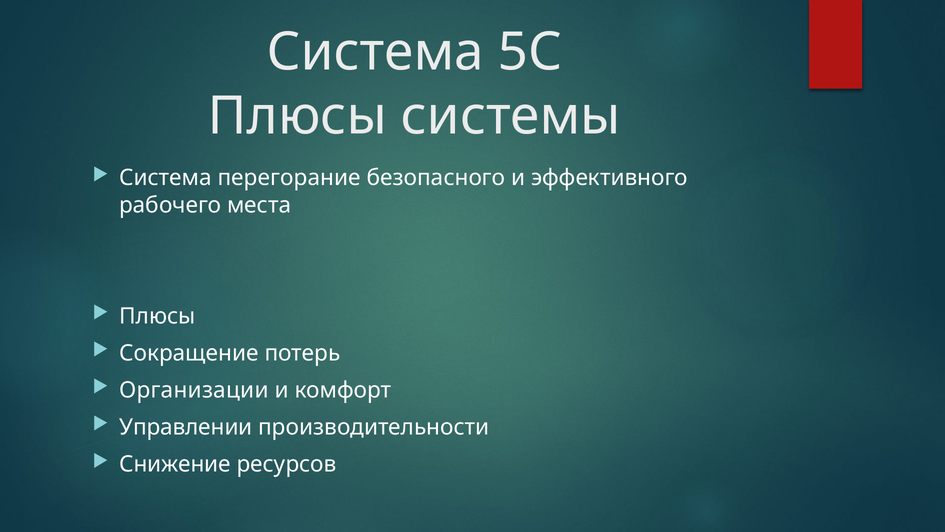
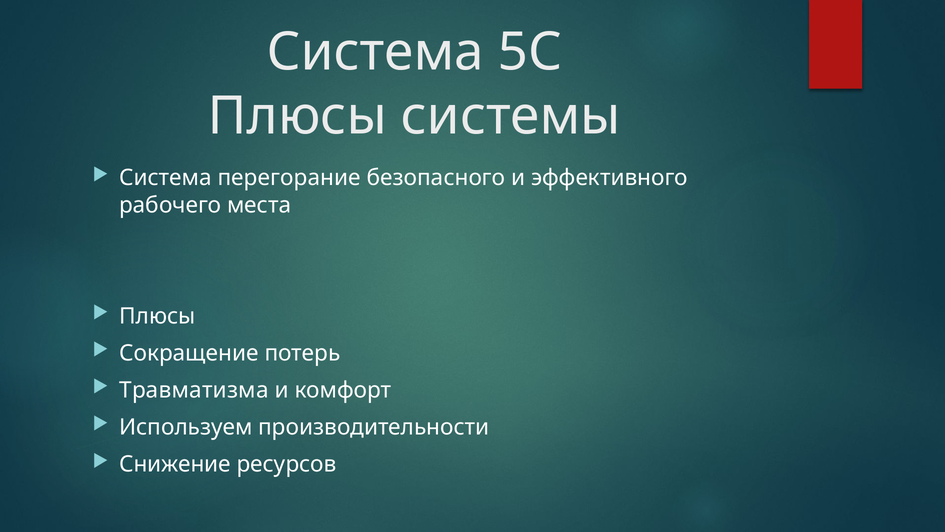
Организации: Организации -> Травматизма
Управлении: Управлении -> Используем
